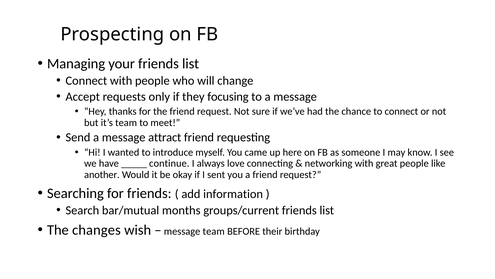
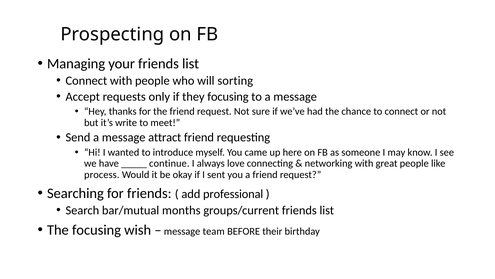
change: change -> sorting
it’s team: team -> write
another: another -> process
information: information -> professional
The changes: changes -> focusing
